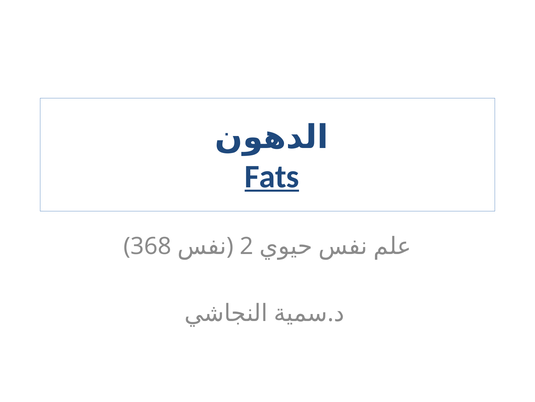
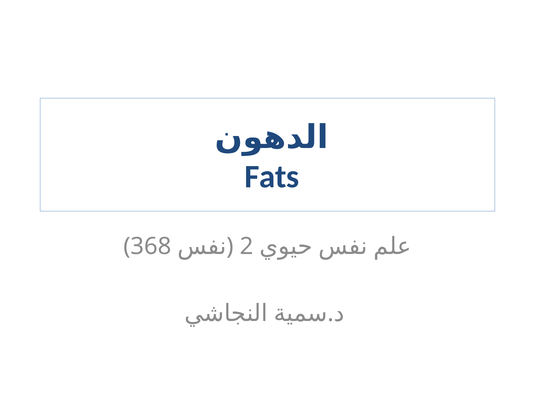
Fats underline: present -> none
